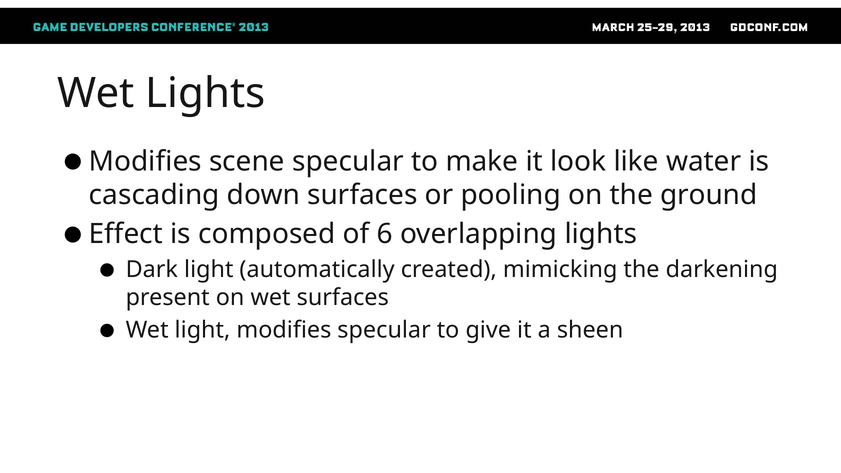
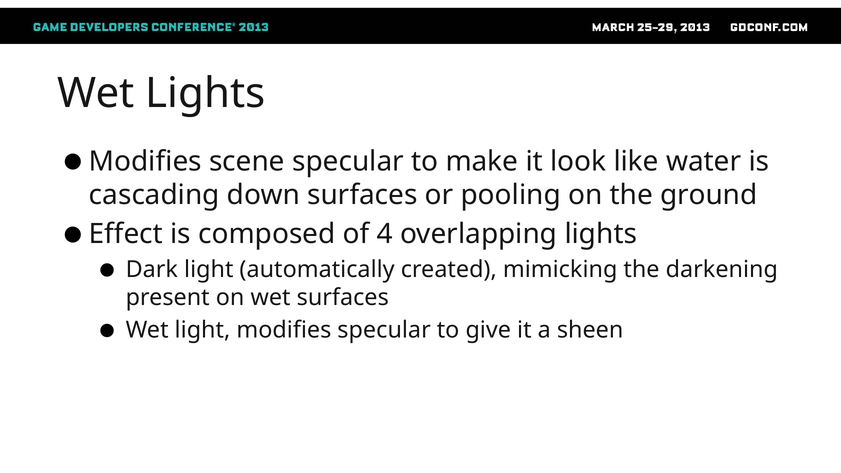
6: 6 -> 4
